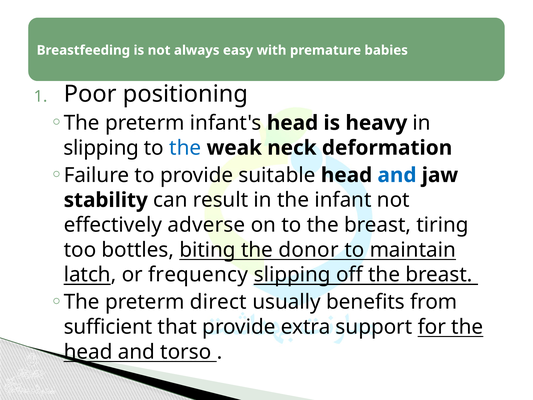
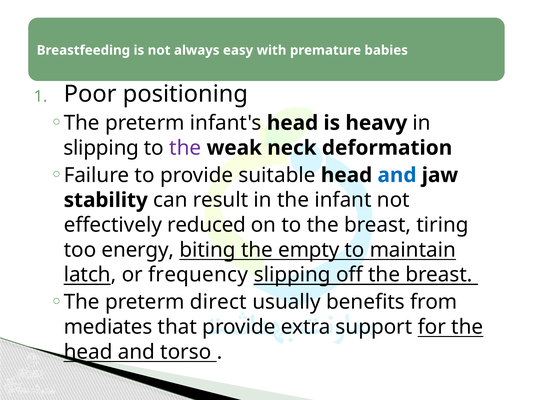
the at (185, 148) colour: blue -> purple
adverse: adverse -> reduced
bottles: bottles -> energy
donor: donor -> empty
sufficient: sufficient -> mediates
